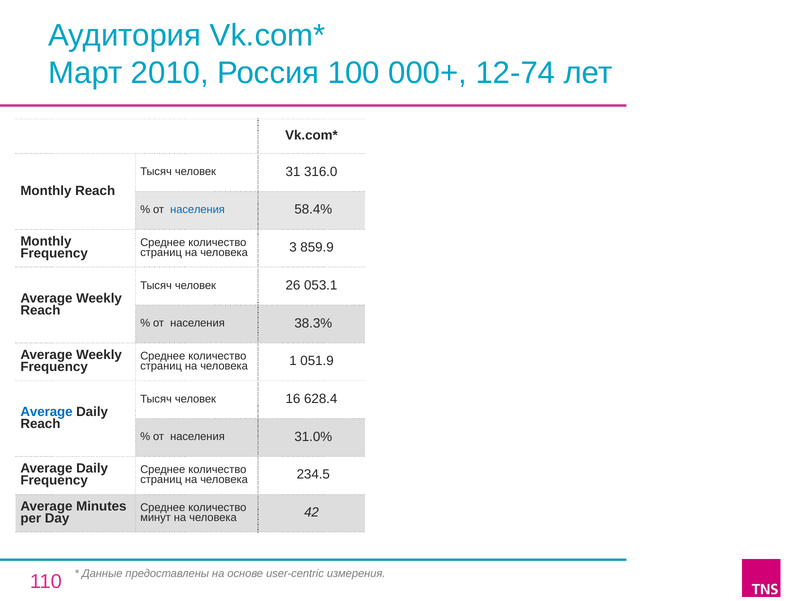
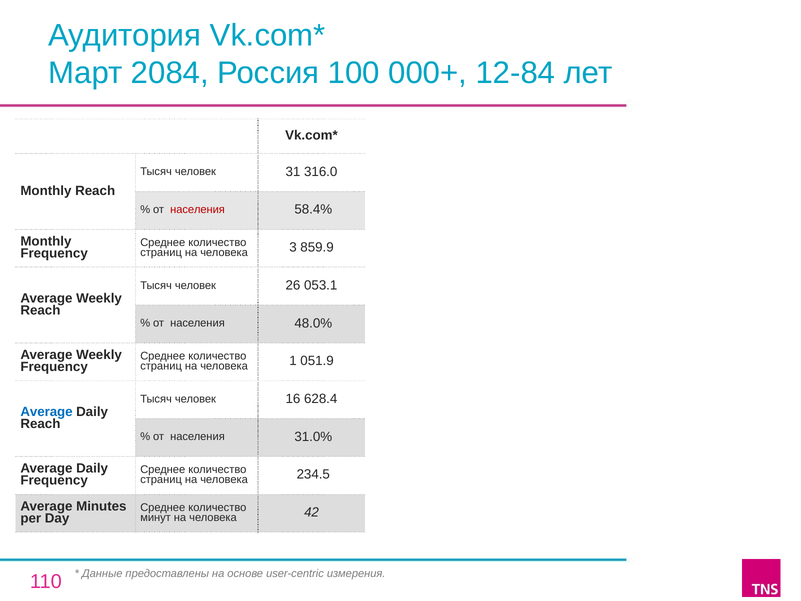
2010: 2010 -> 2084
12-74: 12-74 -> 12-84
населения at (198, 210) colour: blue -> red
38.3%: 38.3% -> 48.0%
